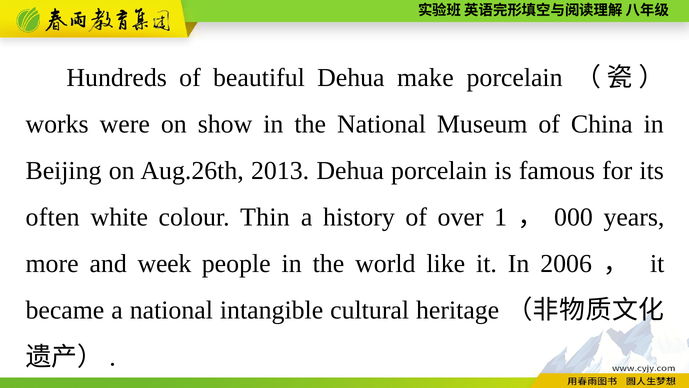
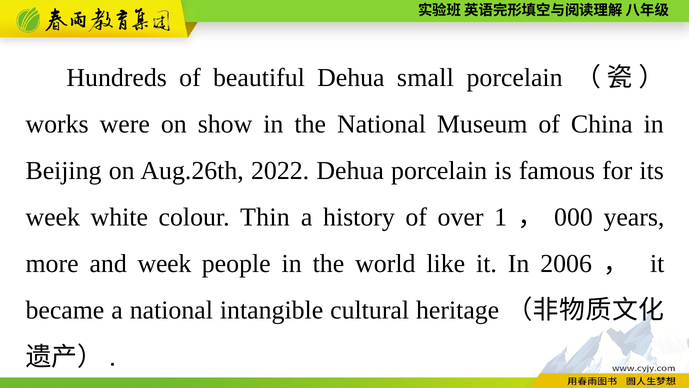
make: make -> small
2013: 2013 -> 2022
often at (53, 217): often -> week
